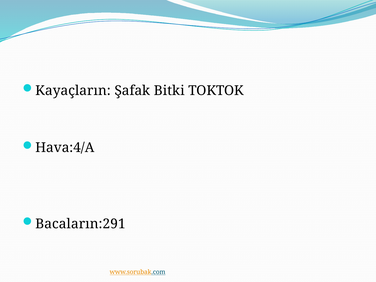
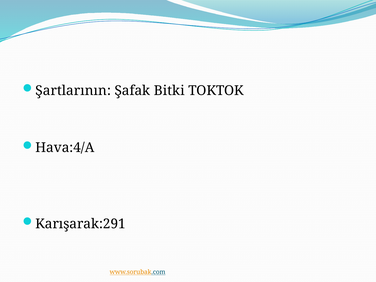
Kayaçların: Kayaçların -> Şartlarının
Bacaların:291: Bacaların:291 -> Karışarak:291
